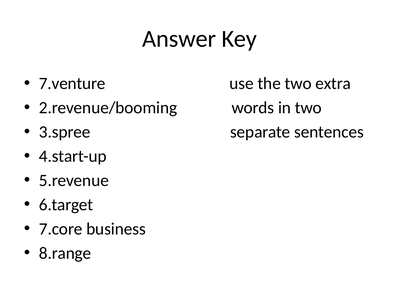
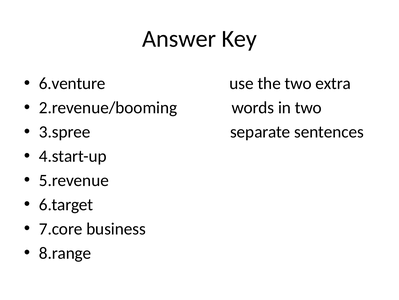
7.venture: 7.venture -> 6.venture
